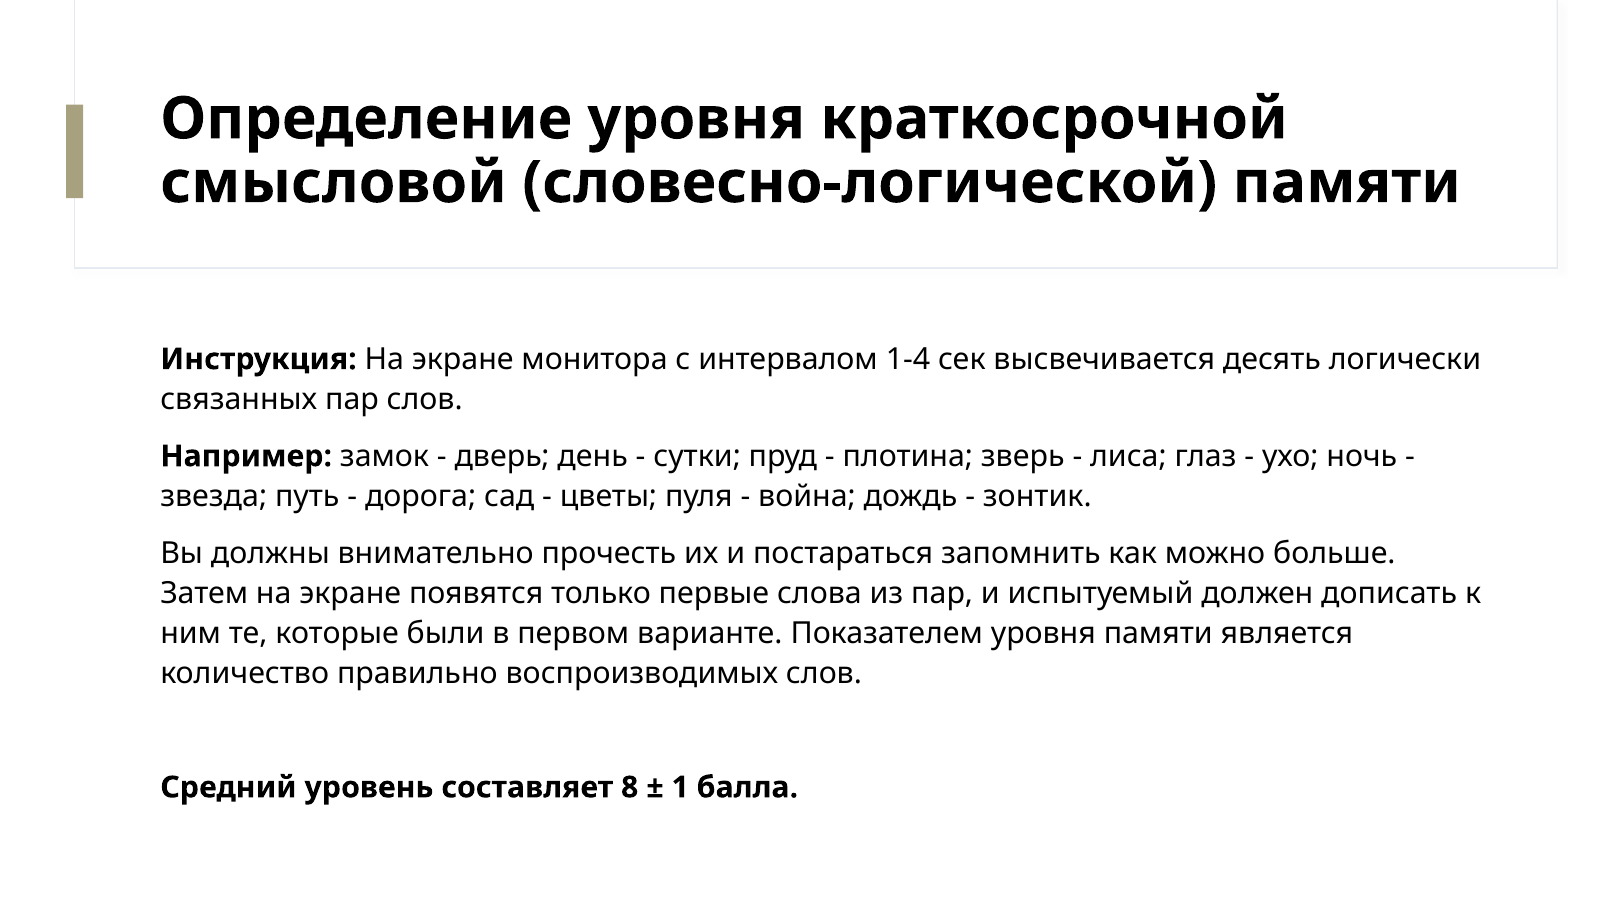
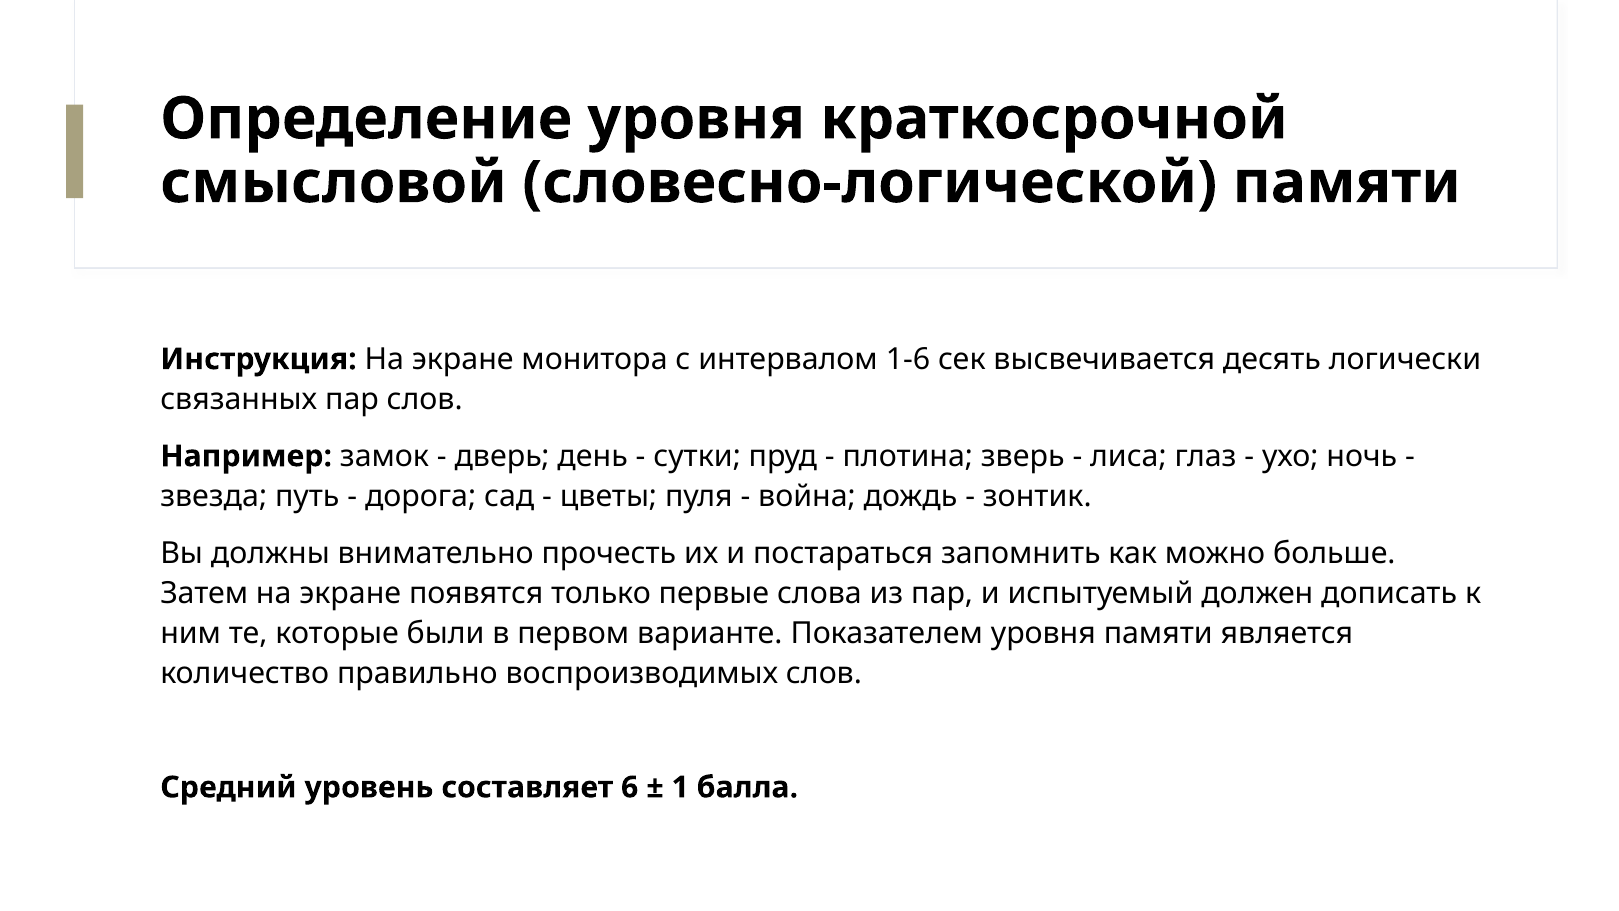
1-4: 1-4 -> 1-6
8: 8 -> 6
